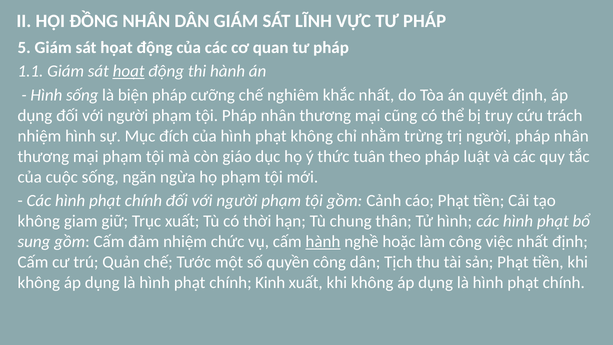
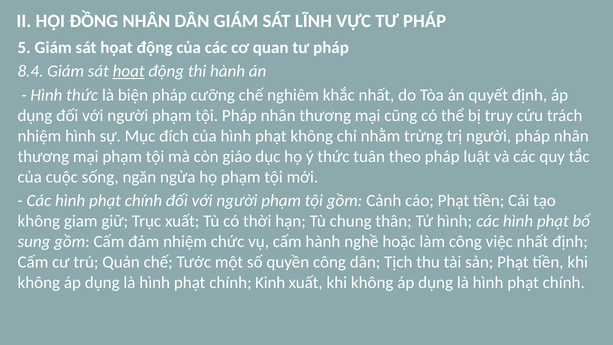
1.1: 1.1 -> 8.4
Hình sống: sống -> thức
hành at (323, 241) underline: present -> none
